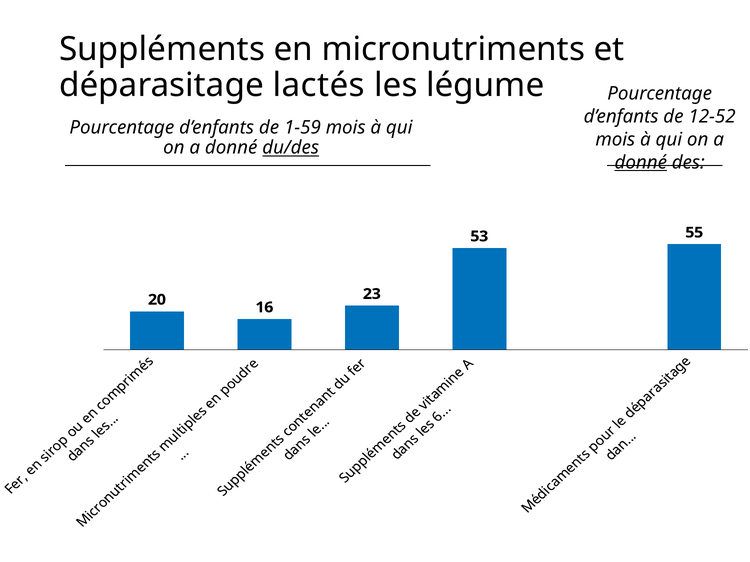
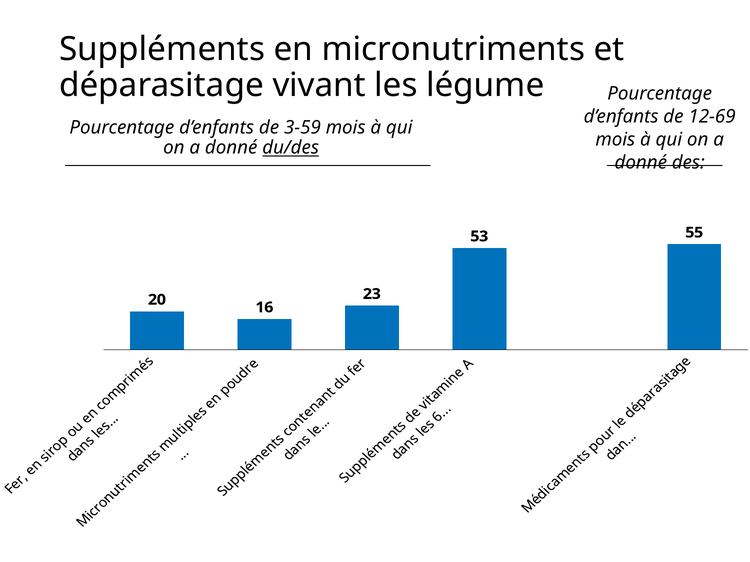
lactés: lactés -> vivant
12-52: 12-52 -> 12-69
1-59: 1-59 -> 3-59
donné at (641, 163) underline: present -> none
